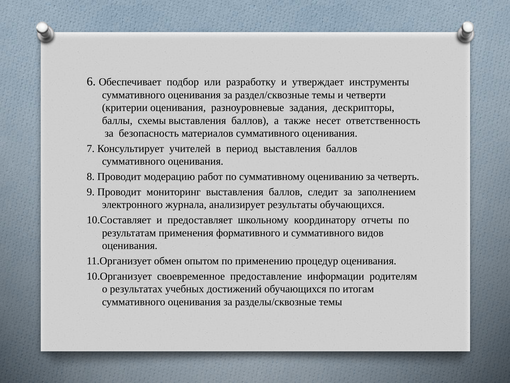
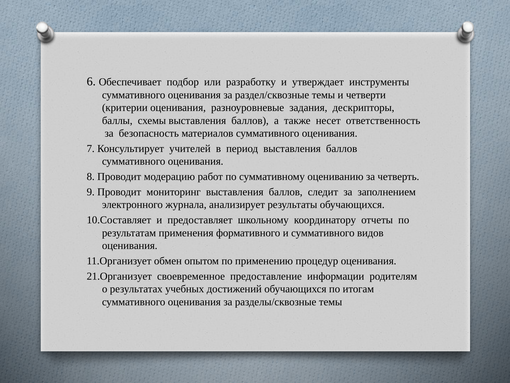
10.Организует: 10.Организует -> 21.Организует
